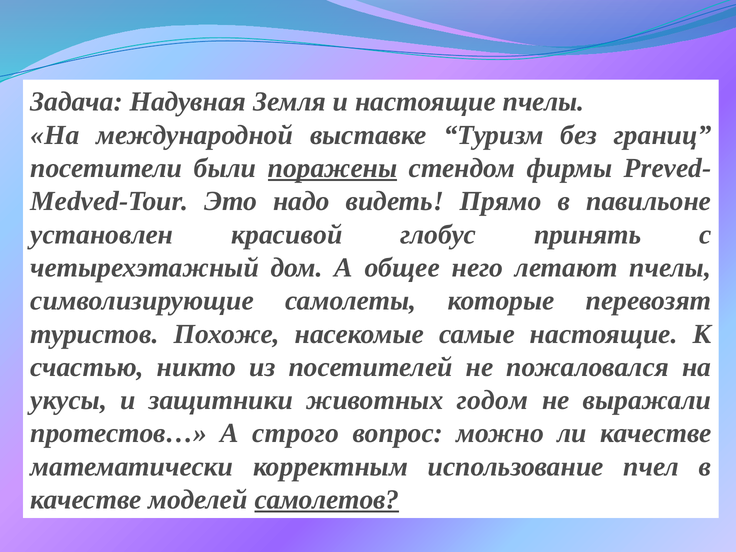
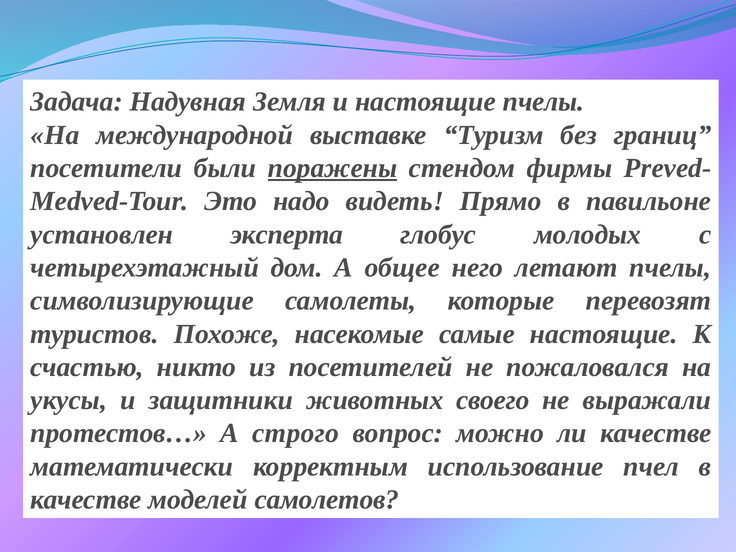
красивой: красивой -> эксперта
принять: принять -> молодых
годом: годом -> своего
самолетов underline: present -> none
